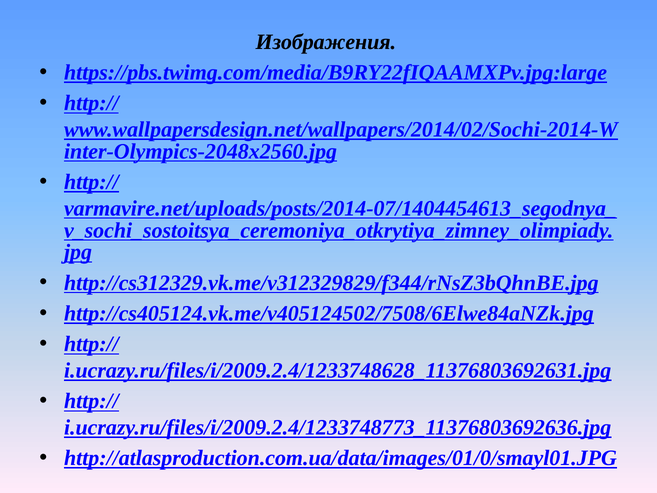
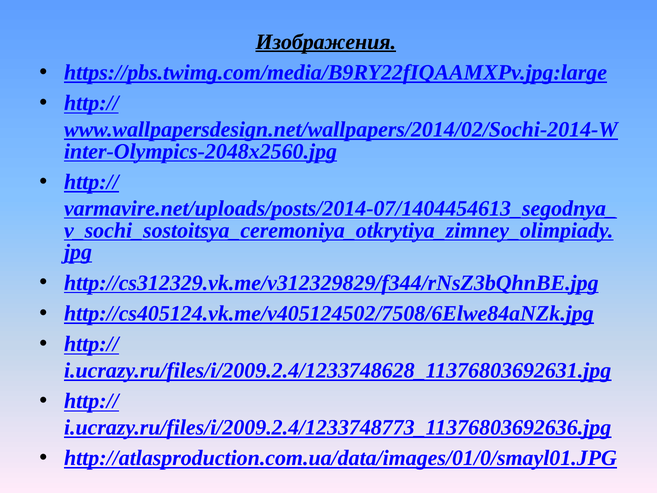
Изображения underline: none -> present
